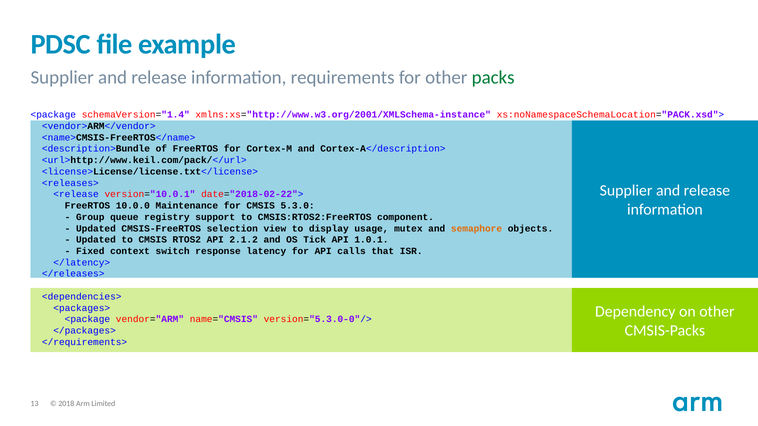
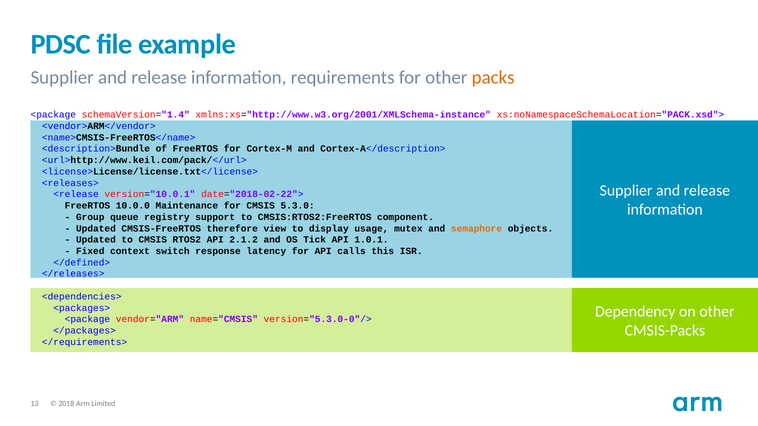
packs colour: green -> orange
selection: selection -> therefore
that: that -> this
</latency>: </latency> -> </defined>
